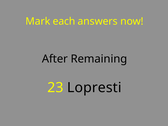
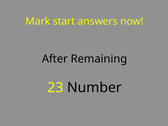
each: each -> start
Lopresti: Lopresti -> Number
